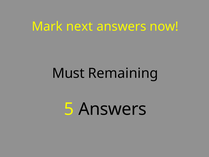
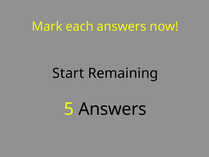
next: next -> each
Must: Must -> Start
